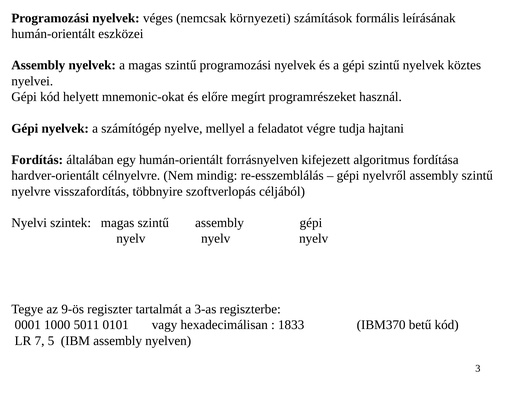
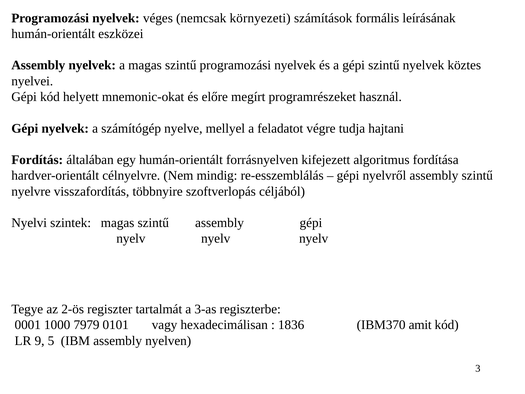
9-ös: 9-ös -> 2-ös
5011: 5011 -> 7979
1833: 1833 -> 1836
betű: betű -> amit
7: 7 -> 9
